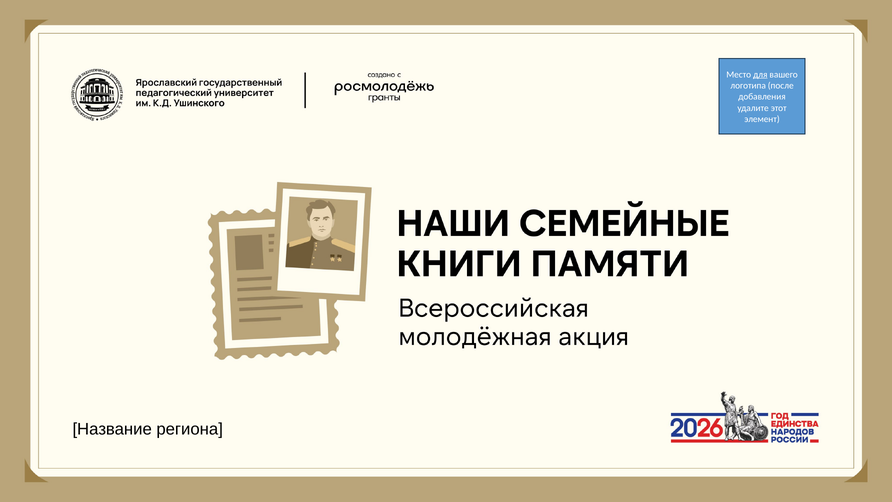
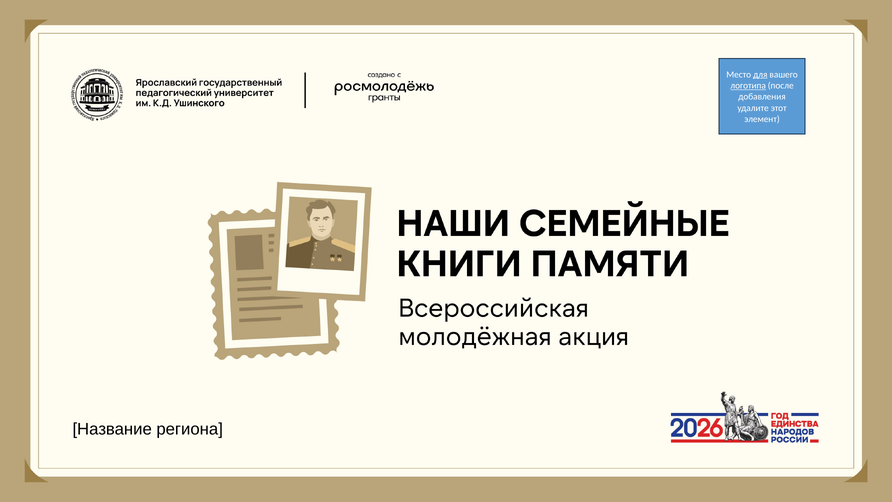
логотипа underline: none -> present
